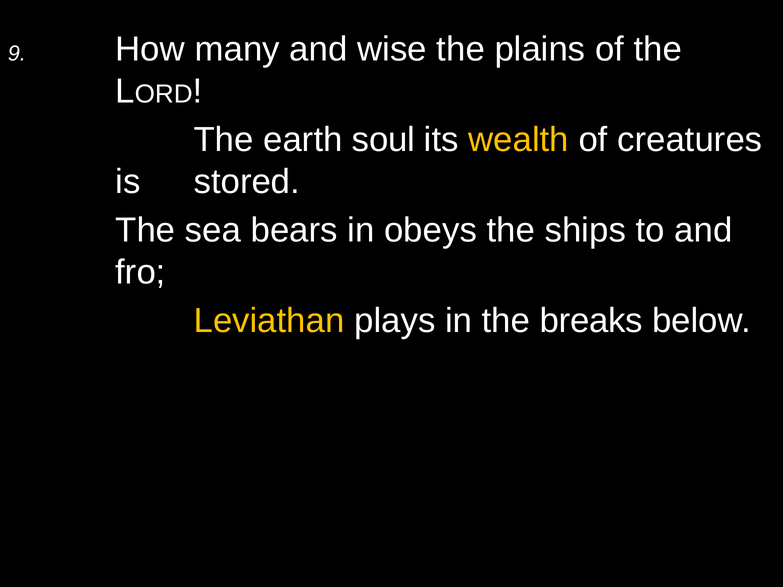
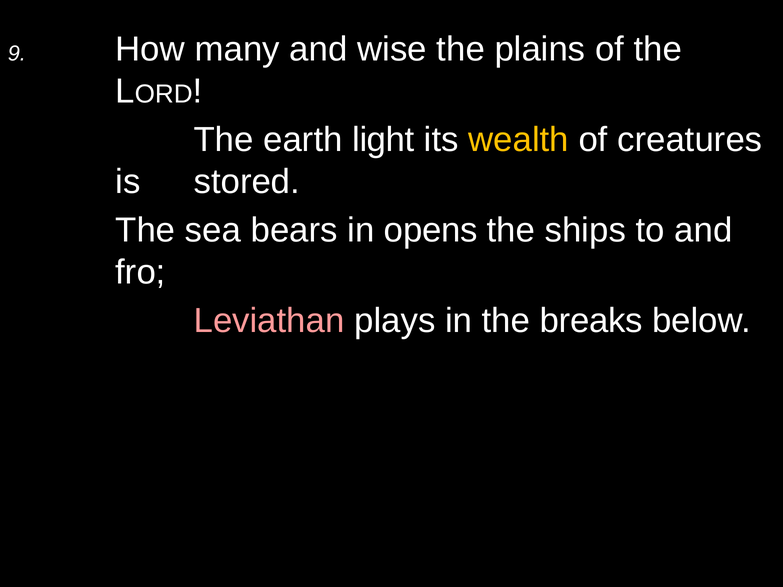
soul: soul -> light
obeys: obeys -> opens
Leviathan colour: yellow -> pink
